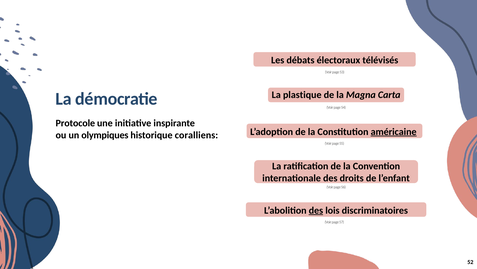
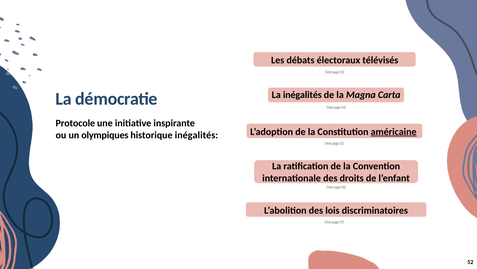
La plastique: plastique -> inégalités
historique coralliens: coralliens -> inégalités
des at (316, 210) underline: present -> none
